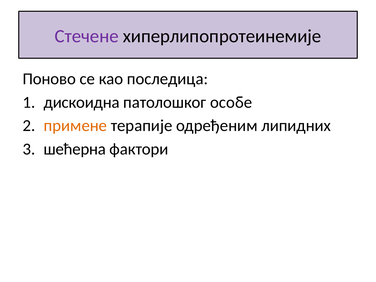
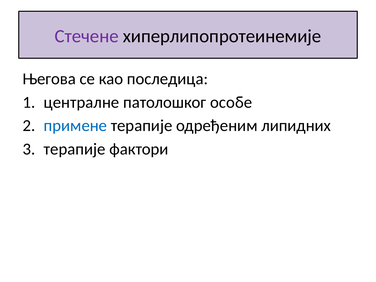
Поново: Поново -> Његова
дискоидна: дискоидна -> централне
примене colour: orange -> blue
шећерна at (75, 149): шећерна -> терапије
